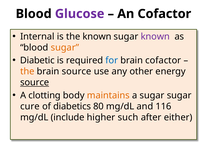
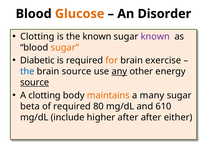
Glucose colour: purple -> orange
An Cofactor: Cofactor -> Disorder
Internal at (37, 37): Internal -> Clotting
for colour: blue -> orange
brain cofactor: cofactor -> exercise
the at (27, 72) colour: orange -> blue
any underline: none -> present
a sugar: sugar -> many
cure: cure -> beta
of diabetics: diabetics -> required
116: 116 -> 610
higher such: such -> after
